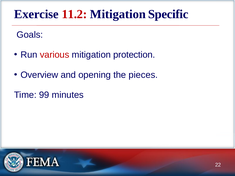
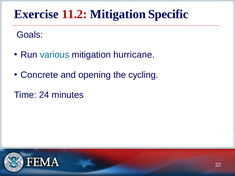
various colour: red -> blue
protection: protection -> hurricane
Overview: Overview -> Concrete
pieces: pieces -> cycling
99: 99 -> 24
